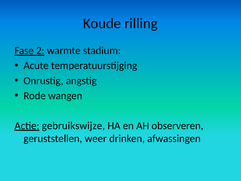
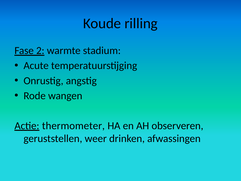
gebruikswijze: gebruikswijze -> thermometer
